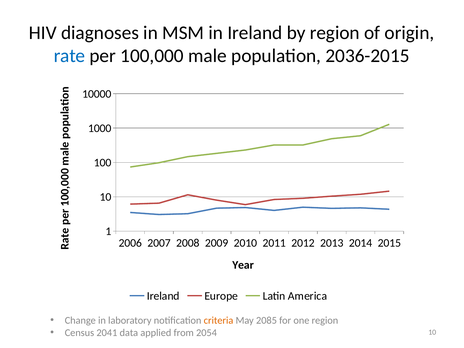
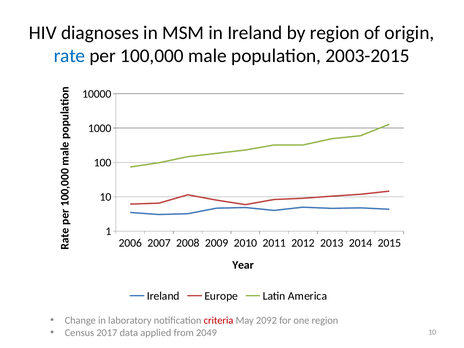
2036-2015: 2036-2015 -> 2003-2015
criteria colour: orange -> red
2085: 2085 -> 2092
2041: 2041 -> 2017
2054: 2054 -> 2049
